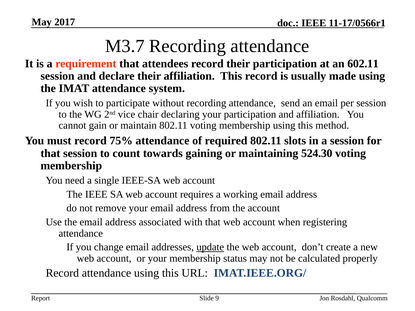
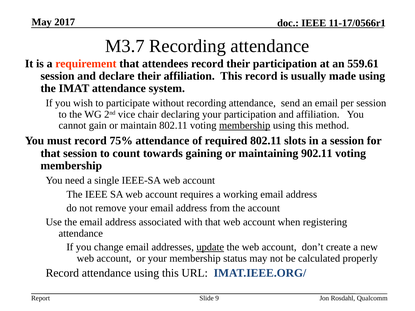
602.11: 602.11 -> 559.61
membership at (245, 126) underline: none -> present
524.30: 524.30 -> 902.11
